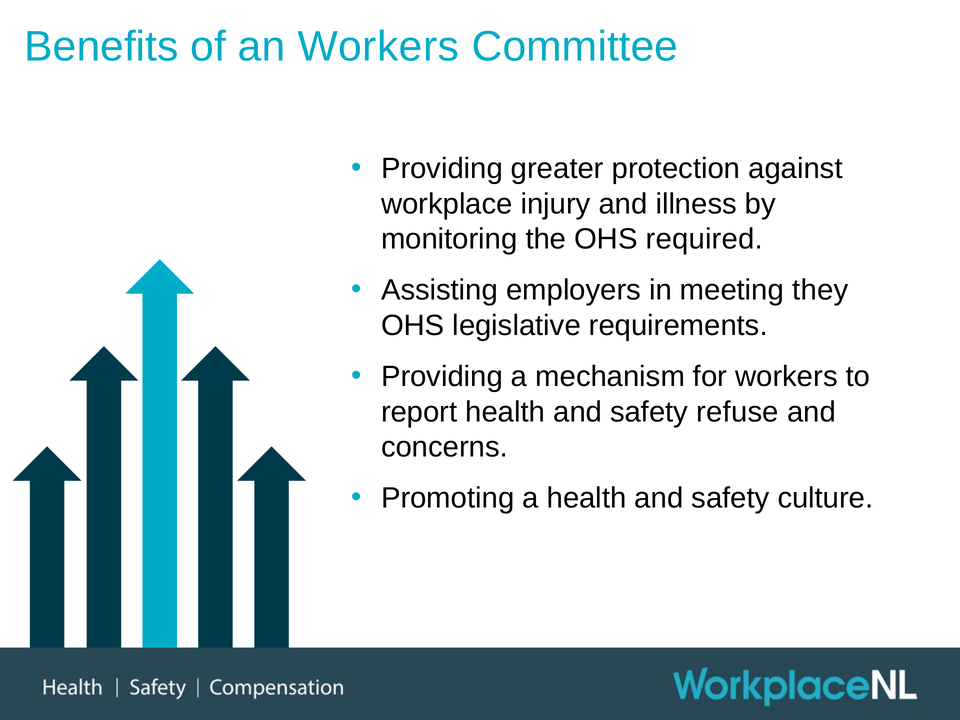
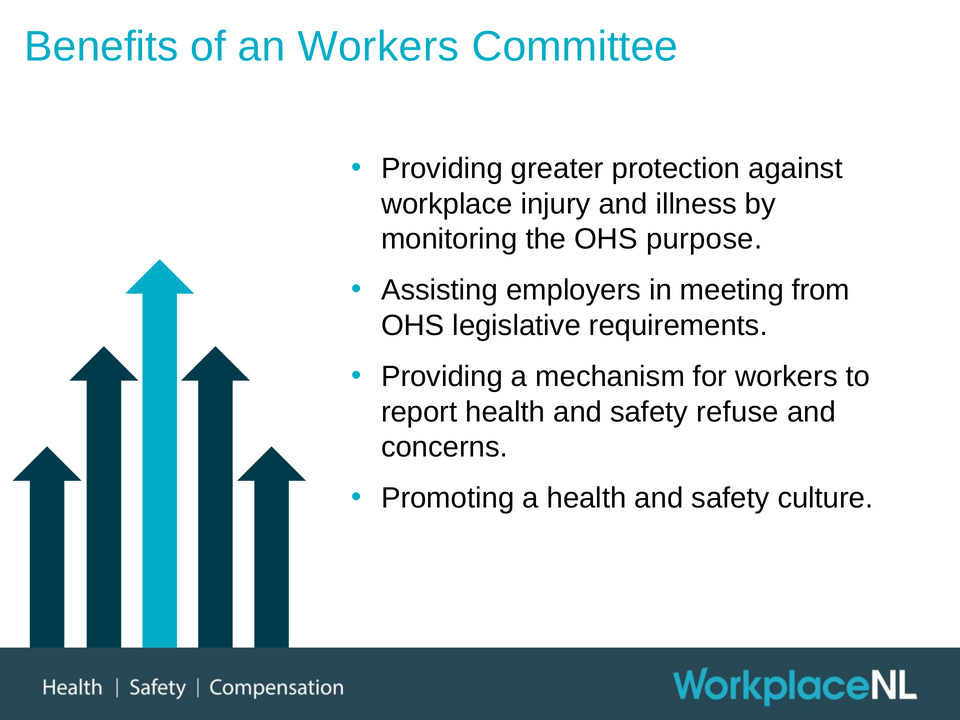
required: required -> purpose
they: they -> from
